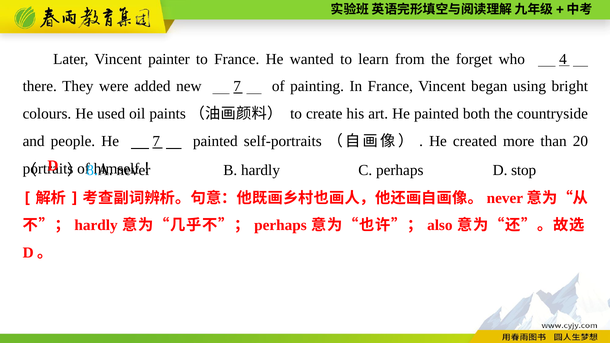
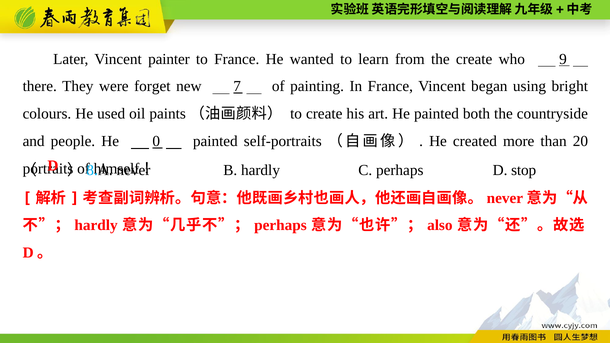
the forget: forget -> create
4: 4 -> 9
added: added -> forget
He 7: 7 -> 0
